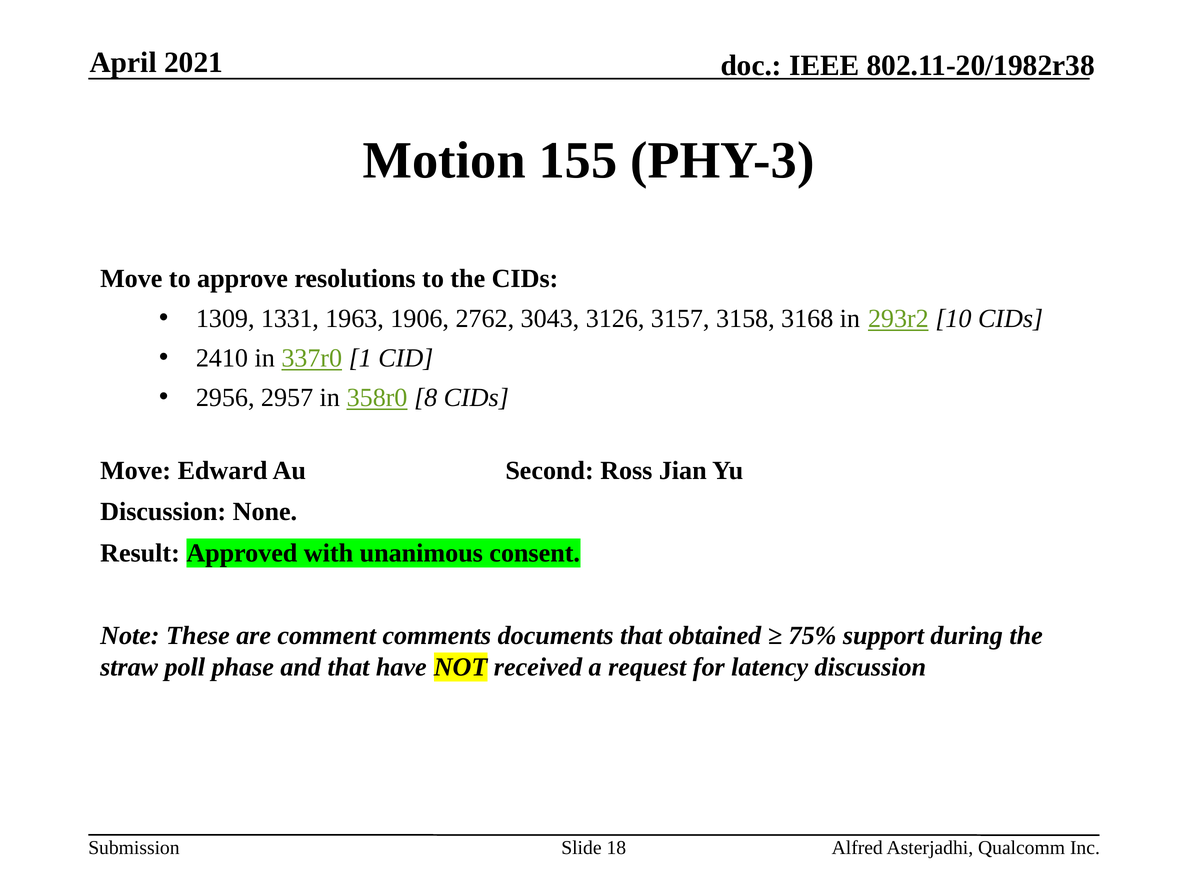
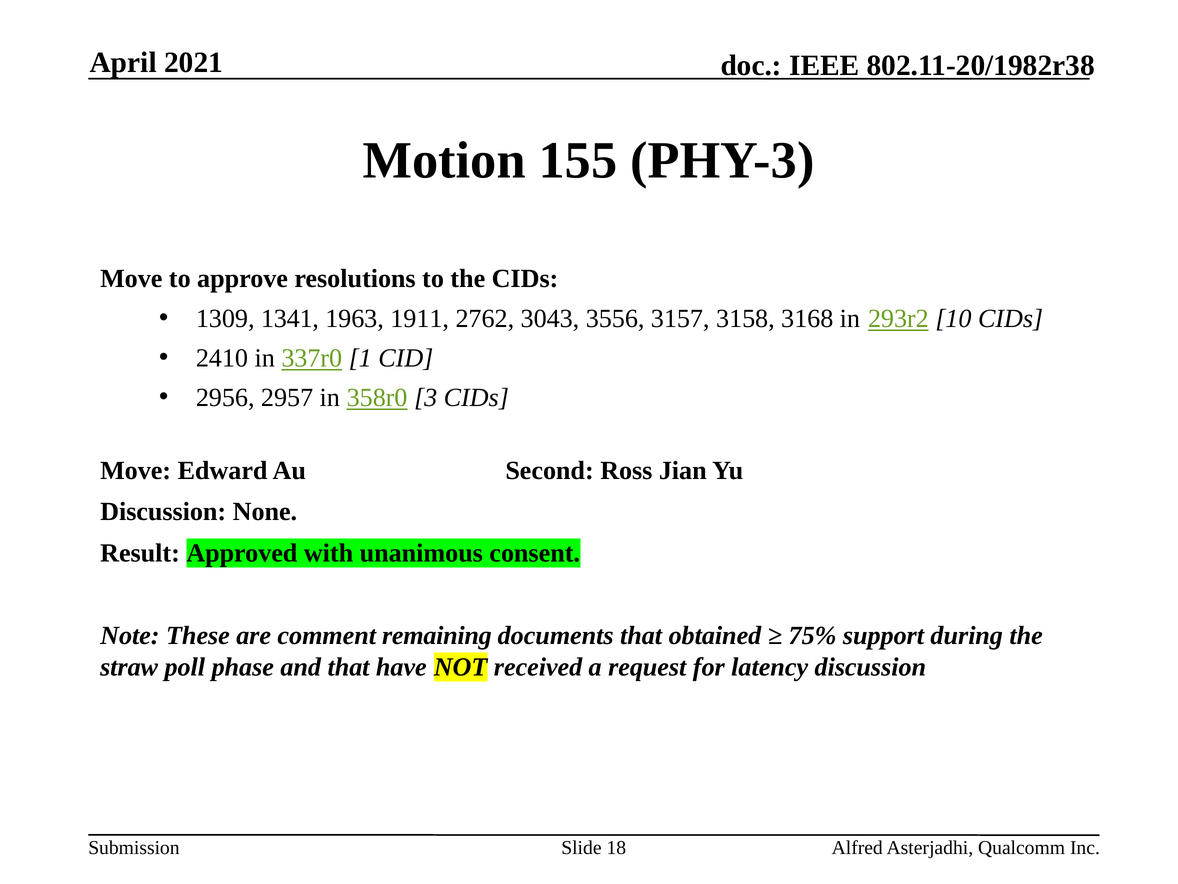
1331: 1331 -> 1341
1906: 1906 -> 1911
3126: 3126 -> 3556
8: 8 -> 3
comments: comments -> remaining
